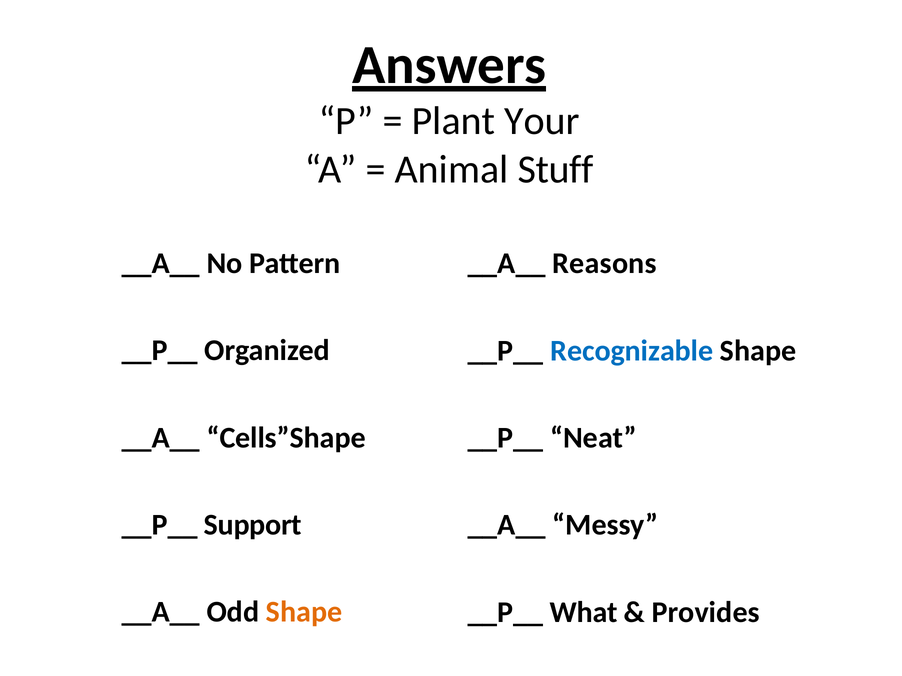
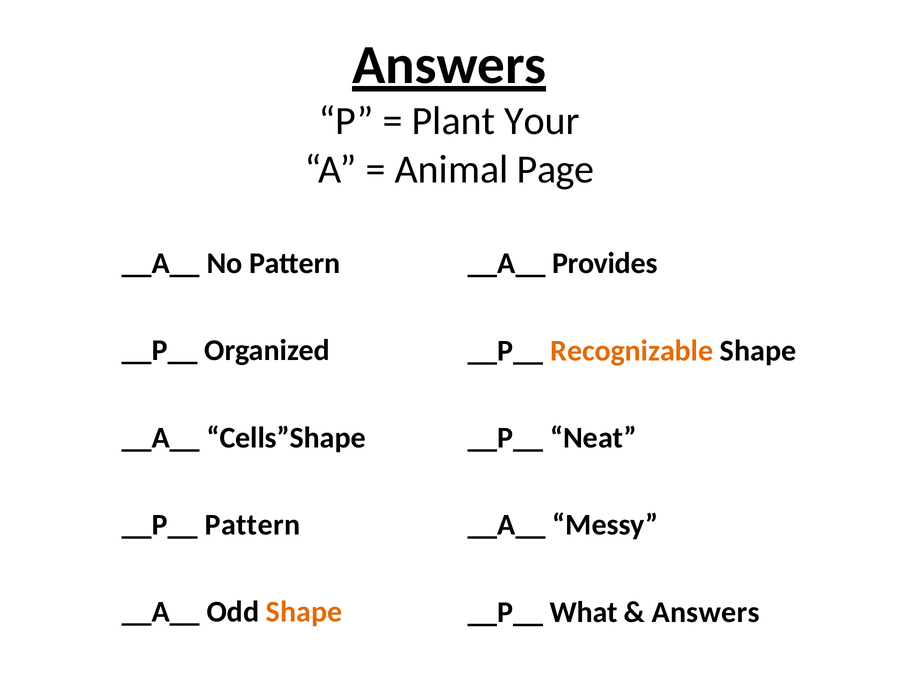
Stuff: Stuff -> Page
Reasons: Reasons -> Provides
Recognizable colour: blue -> orange
__P__ Support: Support -> Pattern
Provides at (706, 613): Provides -> Answers
